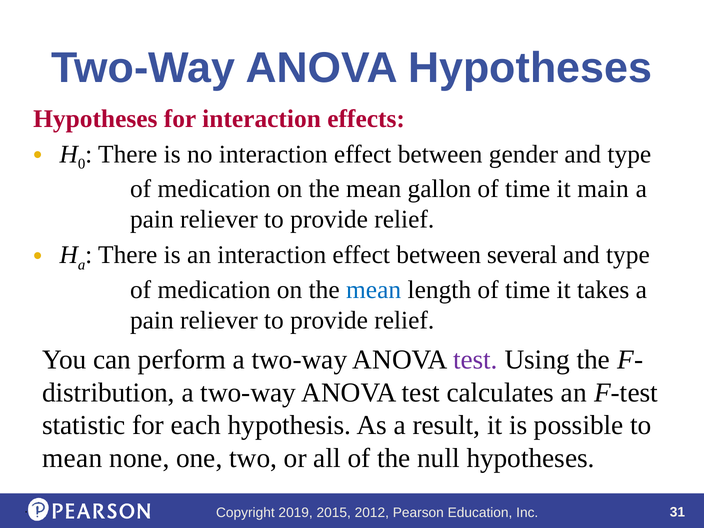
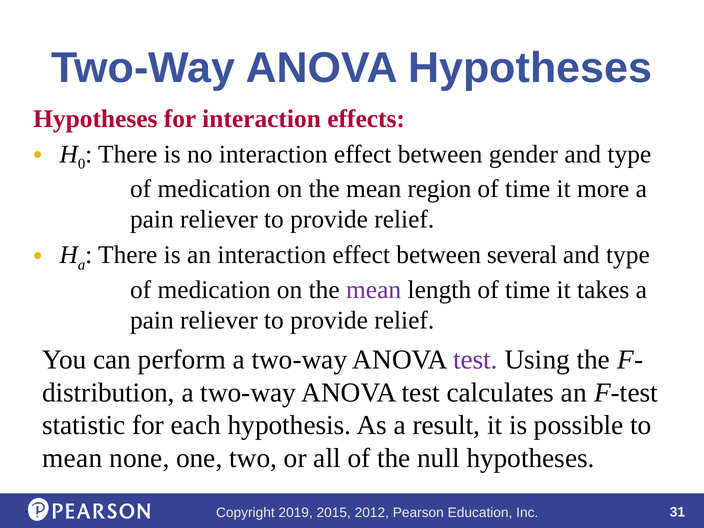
gallon: gallon -> region
main: main -> more
mean at (374, 290) colour: blue -> purple
